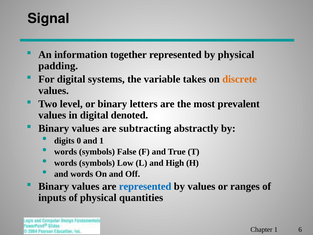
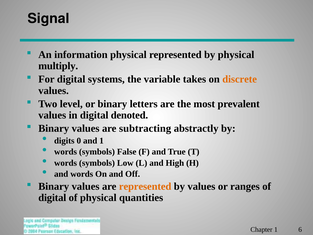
information together: together -> physical
padding: padding -> multiply
represented at (145, 186) colour: blue -> orange
inputs at (52, 198): inputs -> digital
